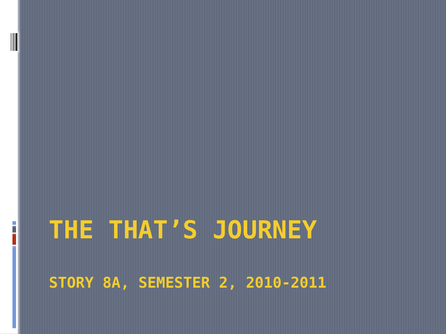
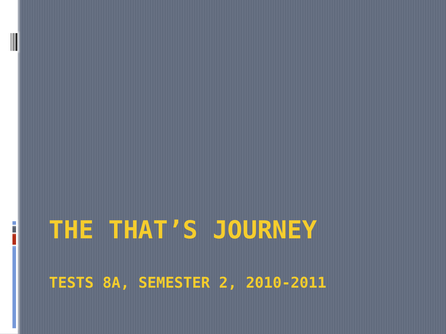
STORY: STORY -> TESTS
